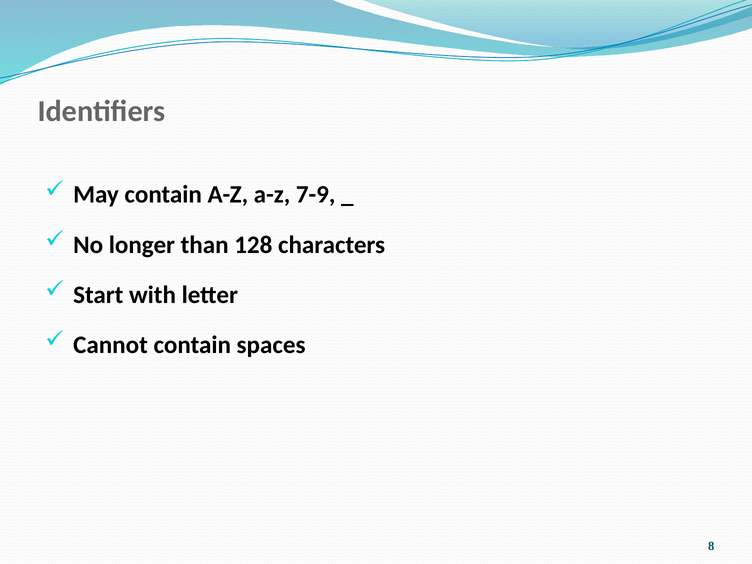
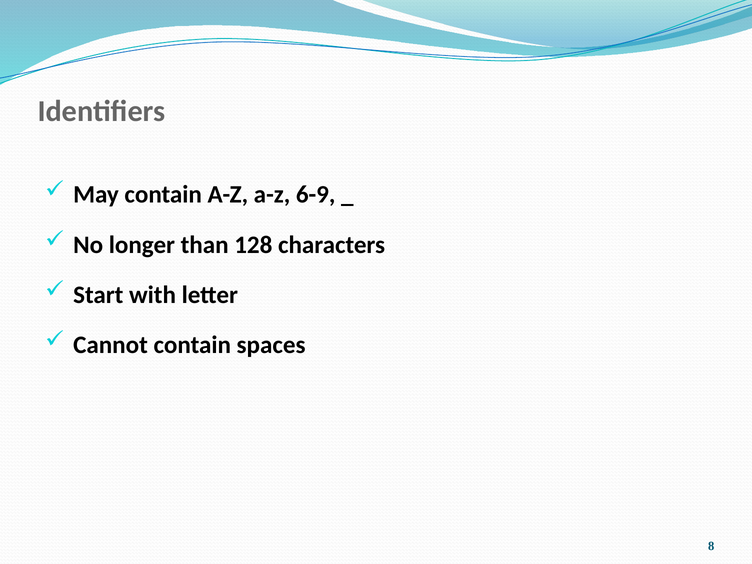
7-9: 7-9 -> 6-9
